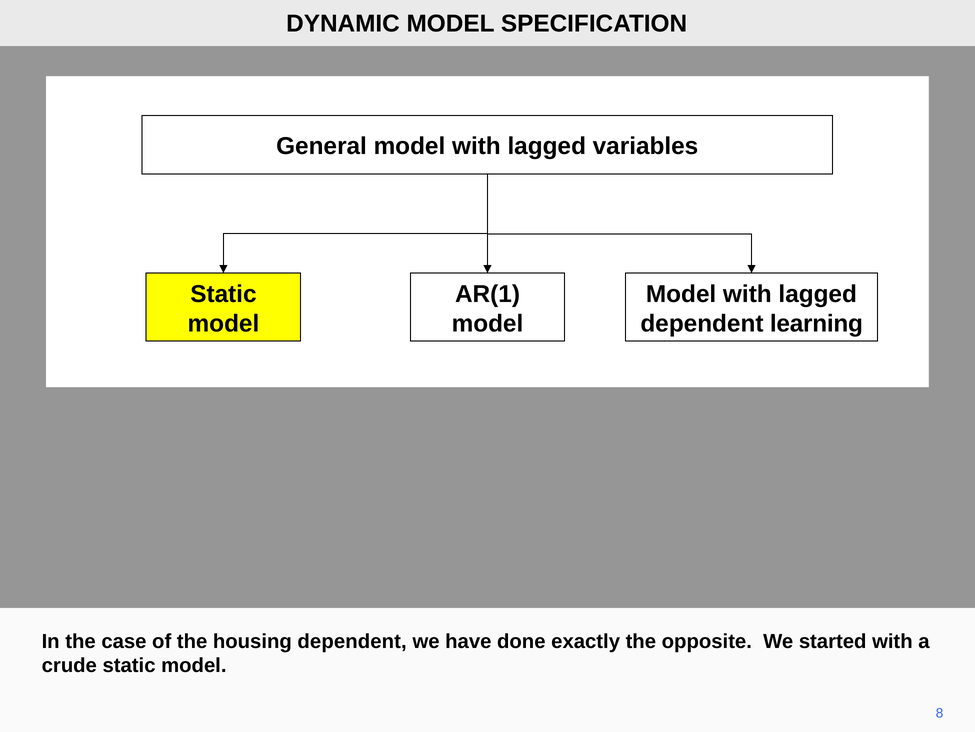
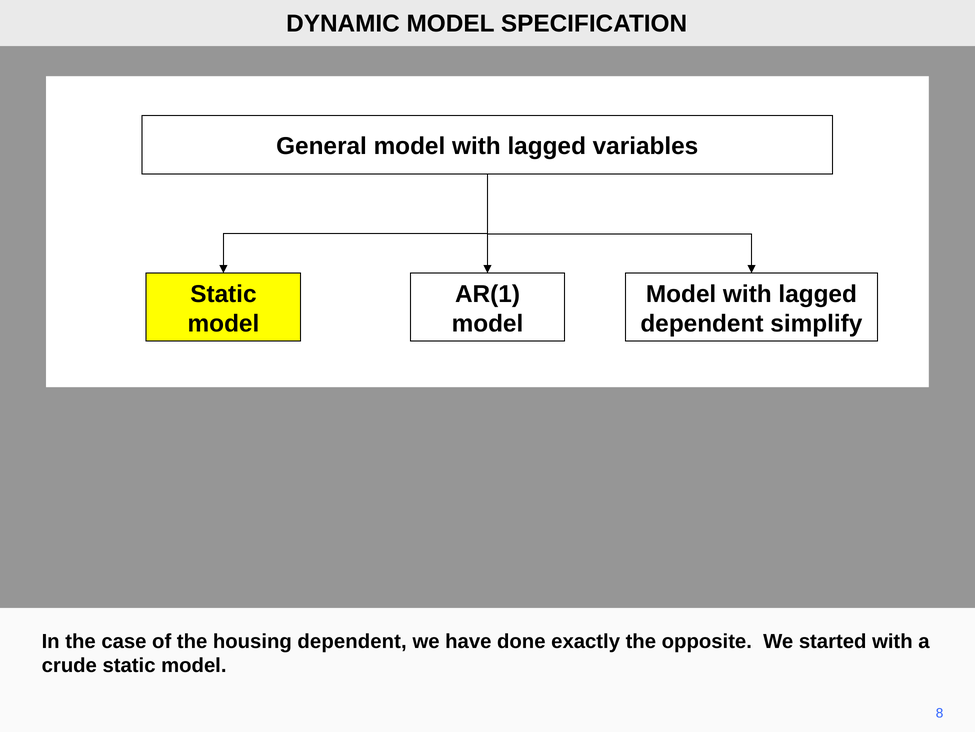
learning: learning -> simplify
